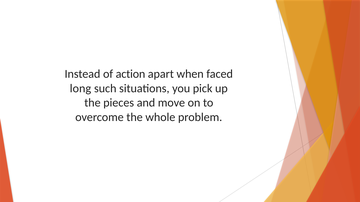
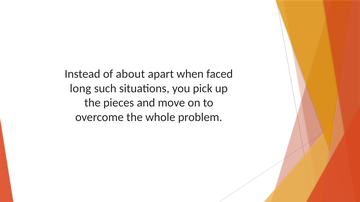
action: action -> about
